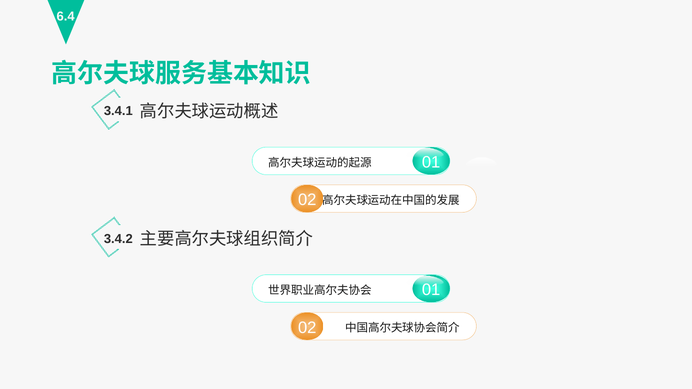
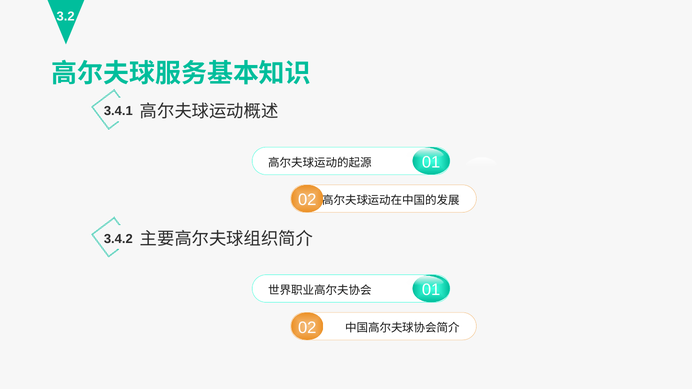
6.4: 6.4 -> 3.2
